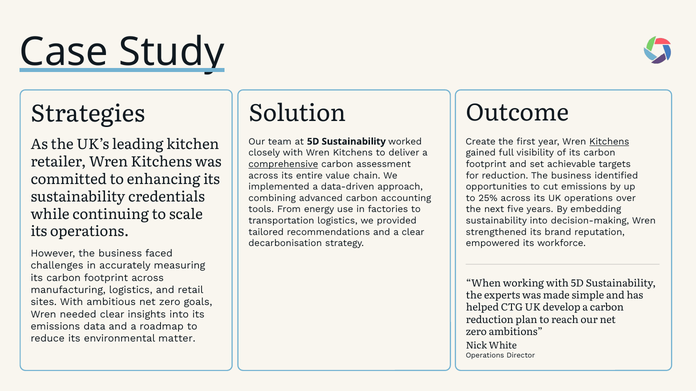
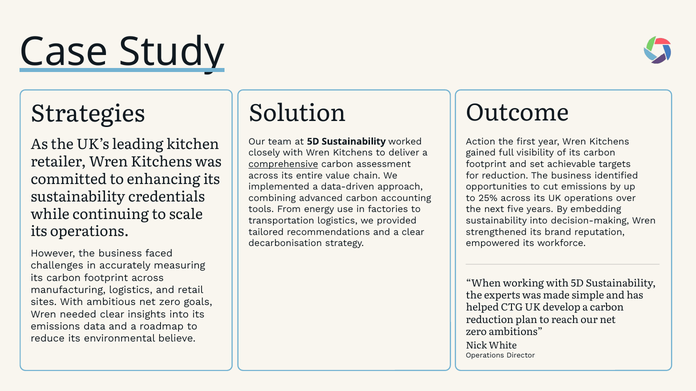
Create: Create -> Action
Kitchens at (609, 142) underline: present -> none
matter: matter -> believe
